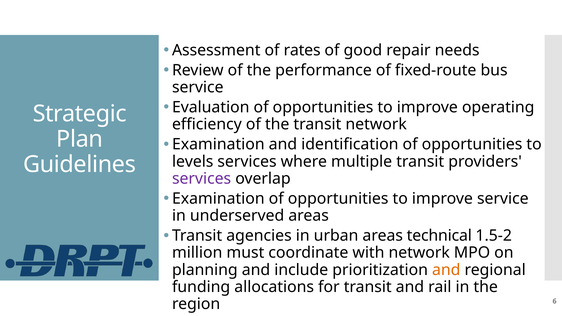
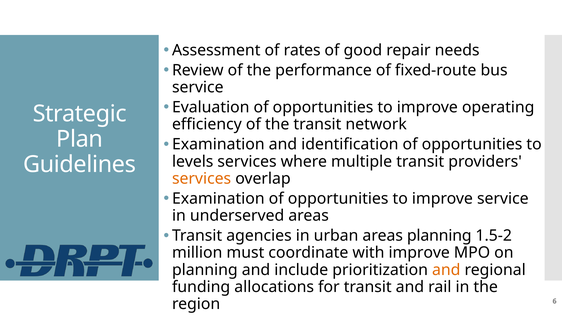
services at (202, 179) colour: purple -> orange
areas technical: technical -> planning
with network: network -> improve
